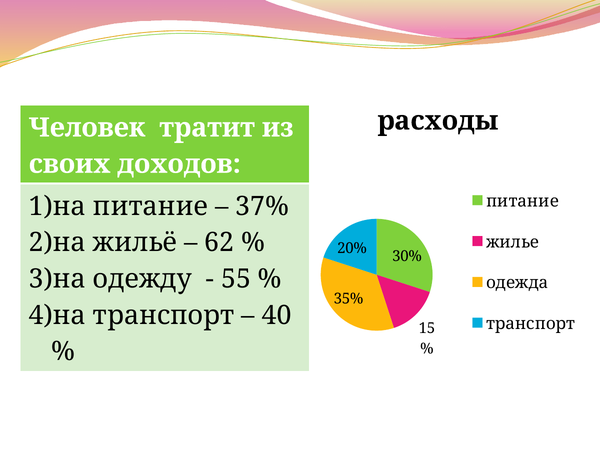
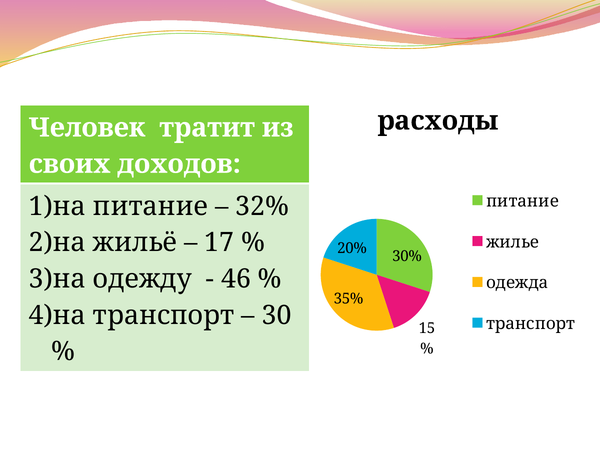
37%: 37% -> 32%
62: 62 -> 17
55: 55 -> 46
40: 40 -> 30
